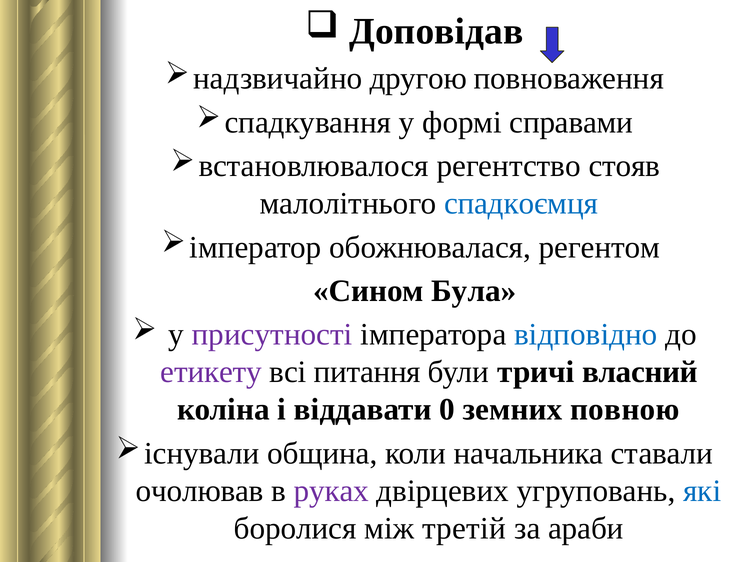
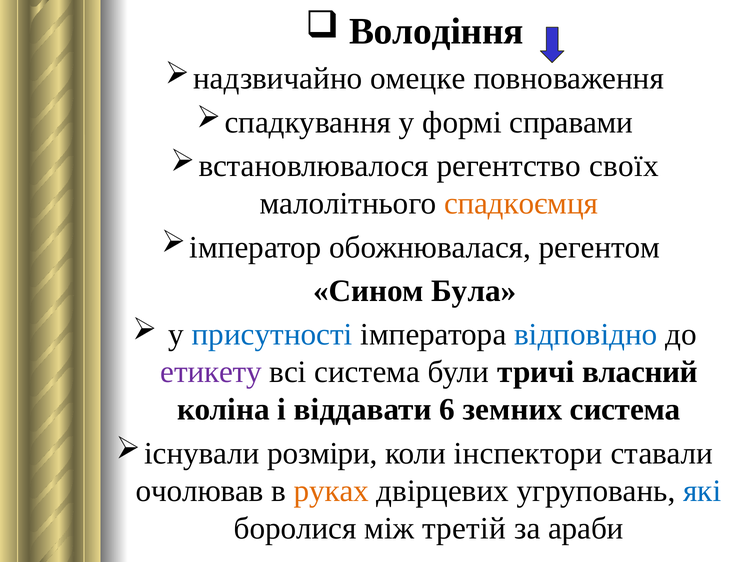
Доповідав: Доповідав -> Володіння
другою: другою -> омецке
стояв: стояв -> своїх
спадкоємця colour: blue -> orange
присутності colour: purple -> blue
всі питання: питання -> система
0: 0 -> 6
земних повною: повною -> система
община: община -> розміри
начальника: начальника -> інспектори
руках colour: purple -> orange
